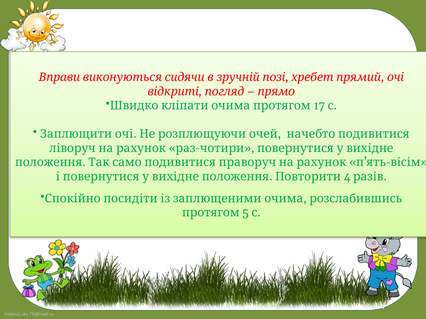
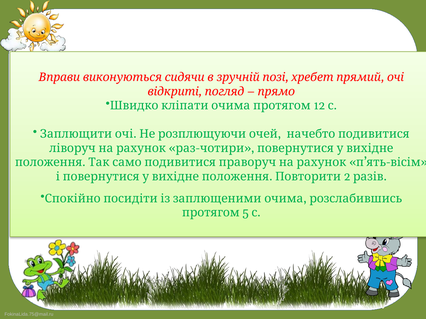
17: 17 -> 12
4: 4 -> 2
